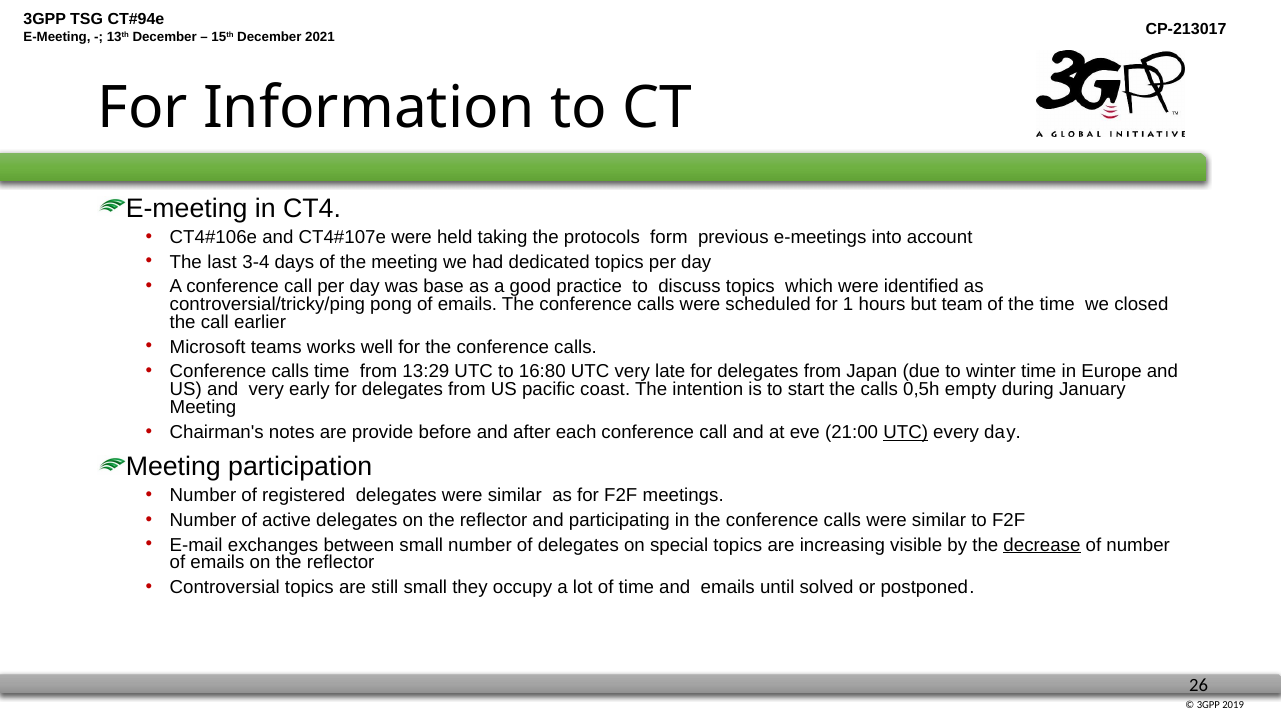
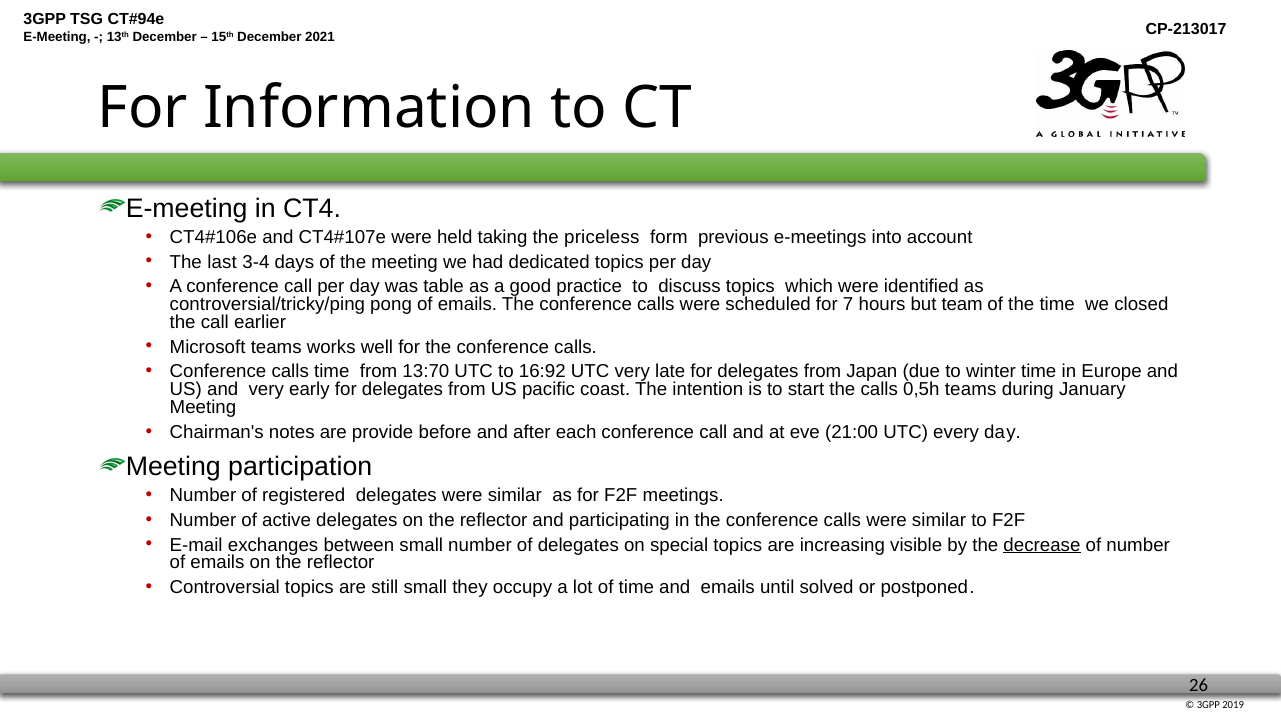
protocols: protocols -> priceless
base: base -> table
1: 1 -> 7
13:29: 13:29 -> 13:70
16:80: 16:80 -> 16:92
0,5h empty: empty -> teams
UTC at (906, 432) underline: present -> none
